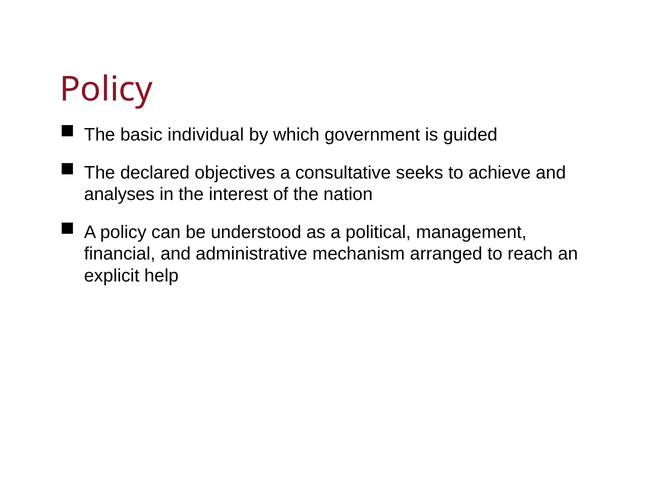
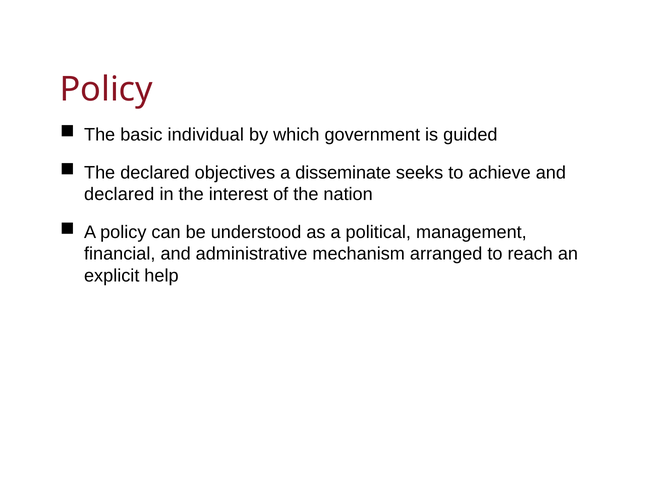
consultative: consultative -> disseminate
analyses at (119, 194): analyses -> declared
